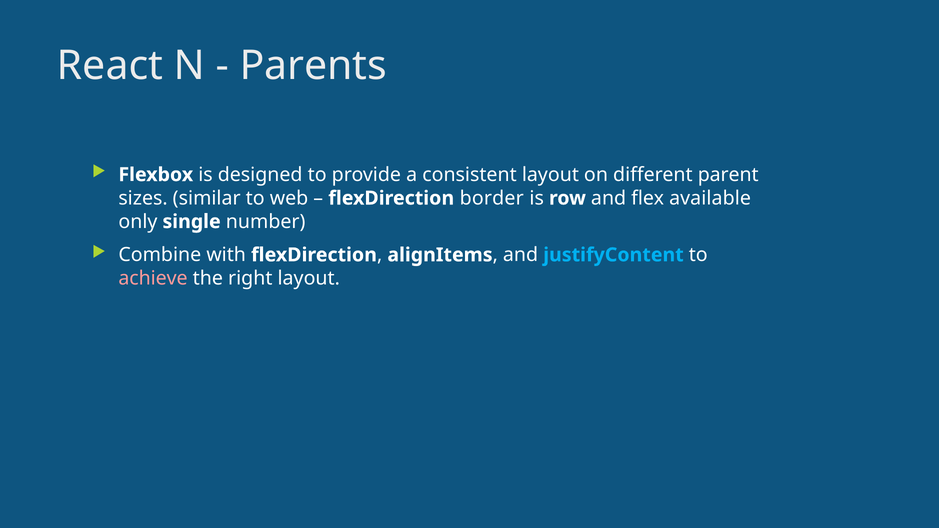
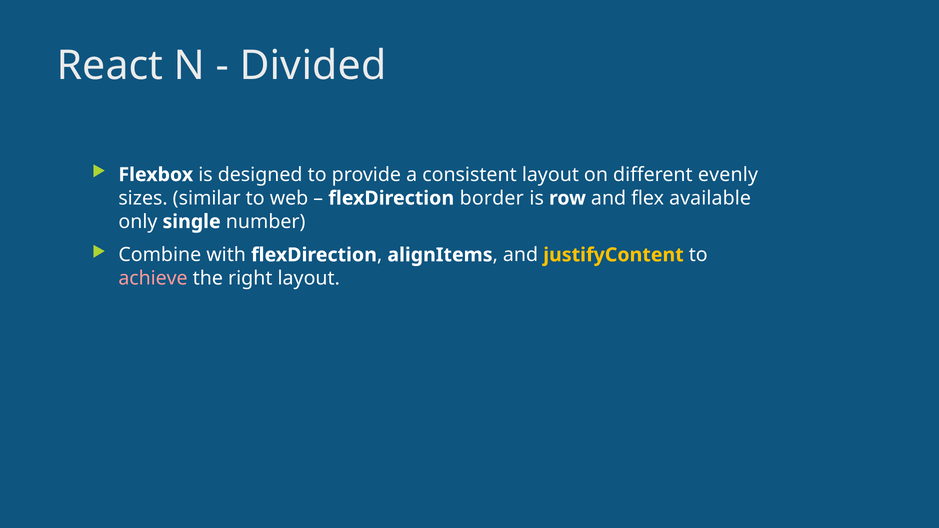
Parents: Parents -> Divided
parent: parent -> evenly
justifyContent colour: light blue -> yellow
